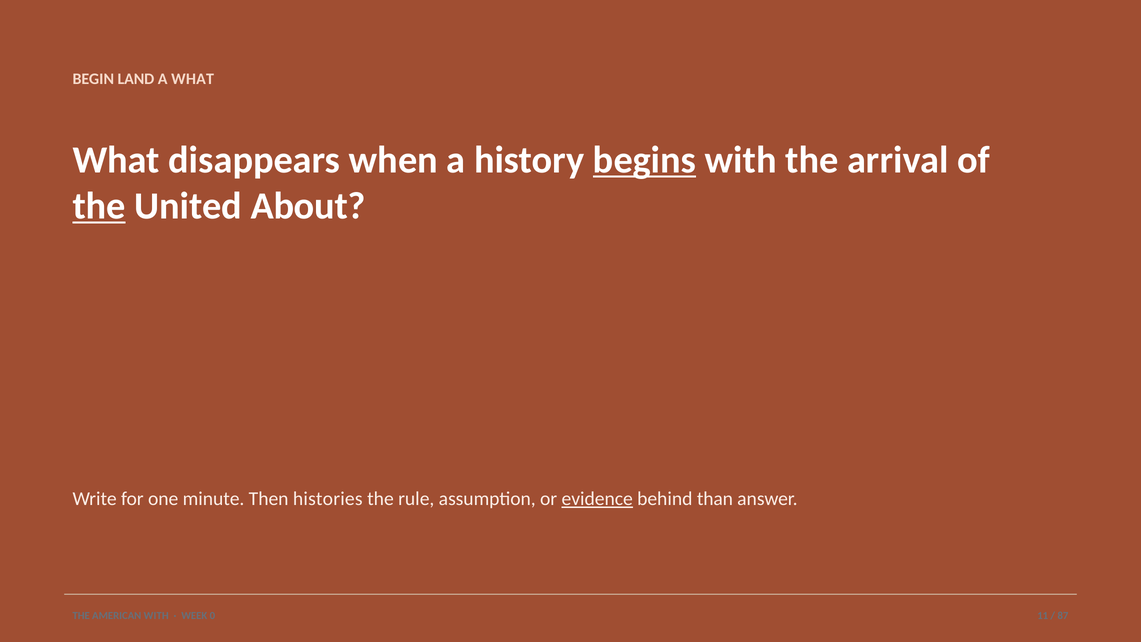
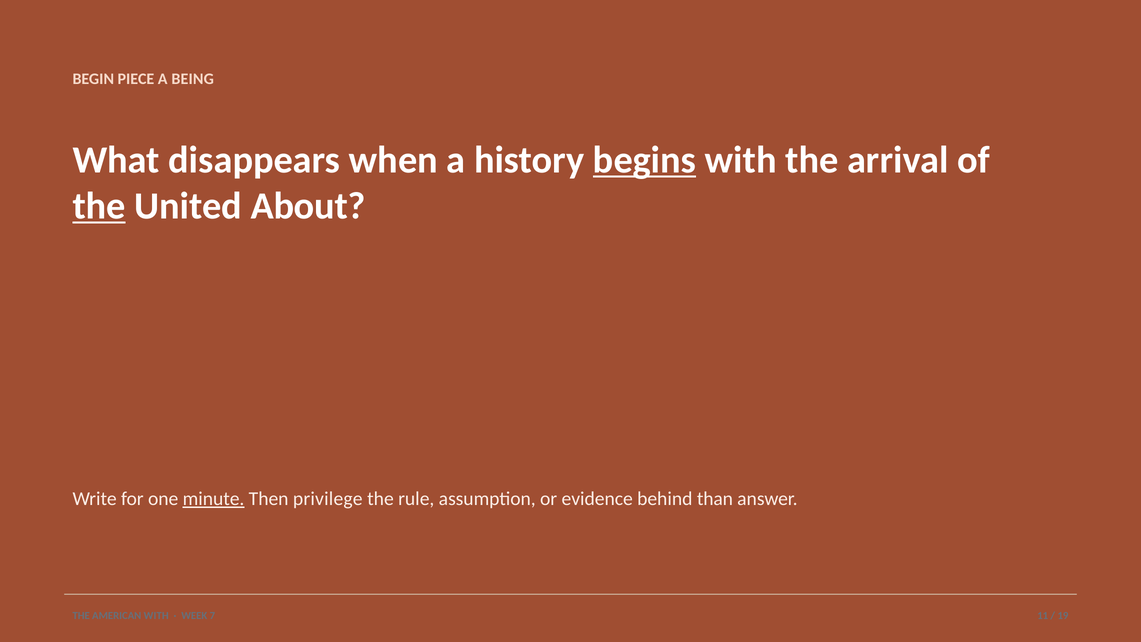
LAND: LAND -> PIECE
A WHAT: WHAT -> BEING
minute underline: none -> present
histories: histories -> privilege
evidence underline: present -> none
0: 0 -> 7
87: 87 -> 19
